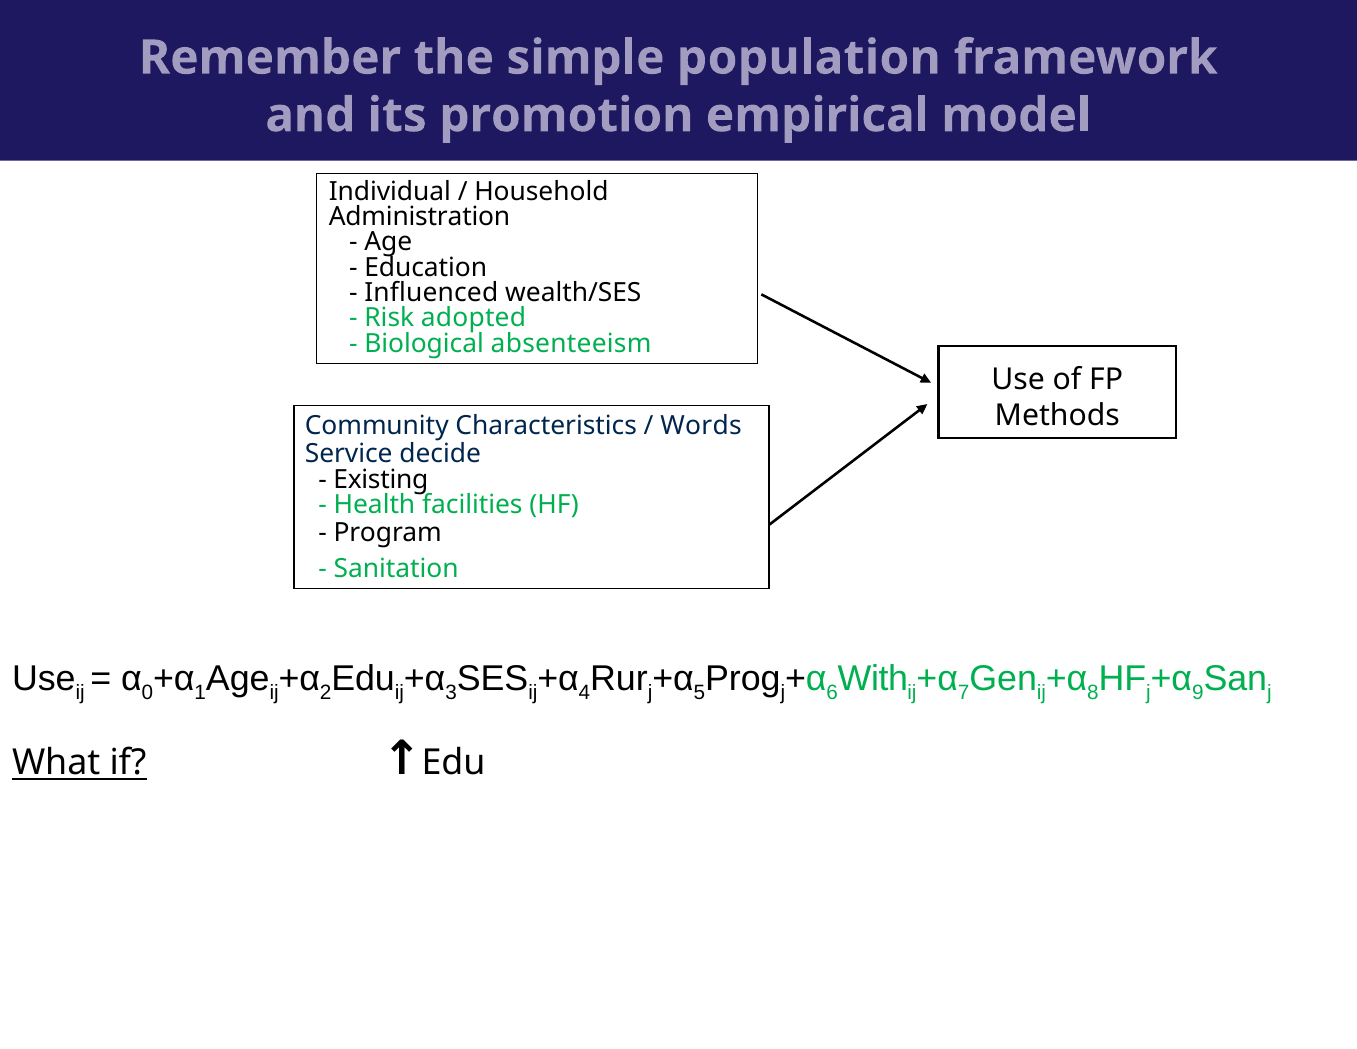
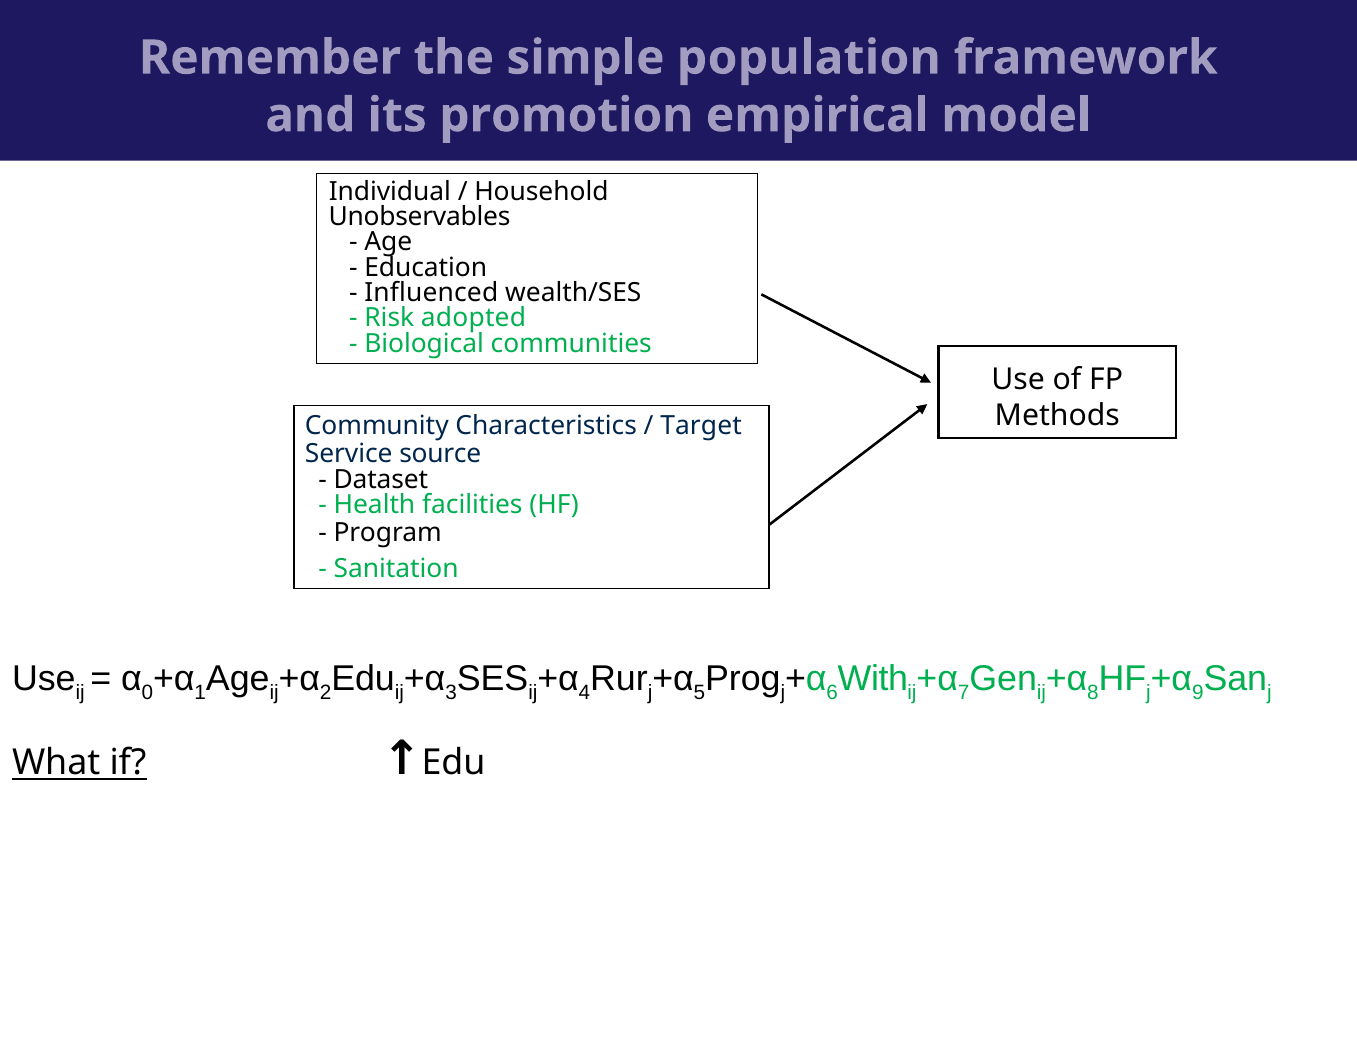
Administration: Administration -> Unobservables
absenteeism: absenteeism -> communities
Words: Words -> Target
decide: decide -> source
Existing: Existing -> Dataset
